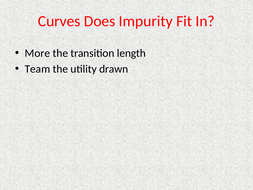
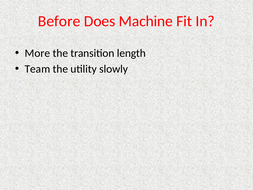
Curves: Curves -> Before
Impurity: Impurity -> Machine
drawn: drawn -> slowly
